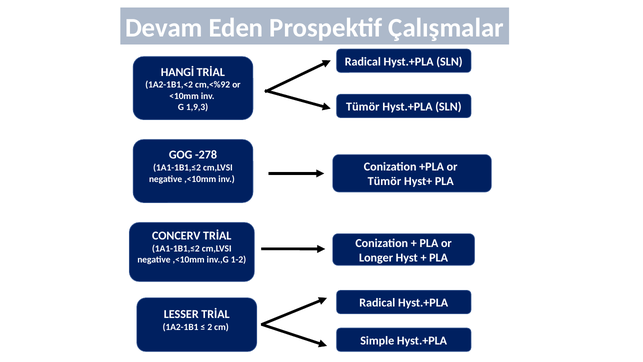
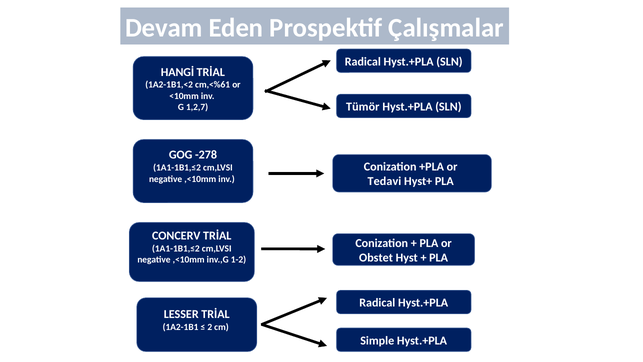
cm,<%92: cm,<%92 -> cm,<%61
1,9,3: 1,9,3 -> 1,2,7
Tümör at (384, 181): Tümör -> Tedavi
Longer: Longer -> Obstet
